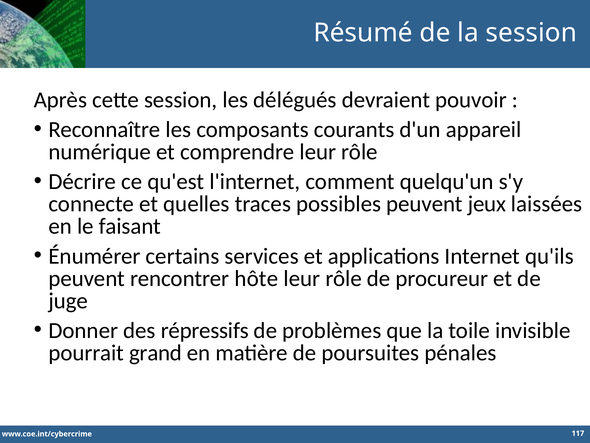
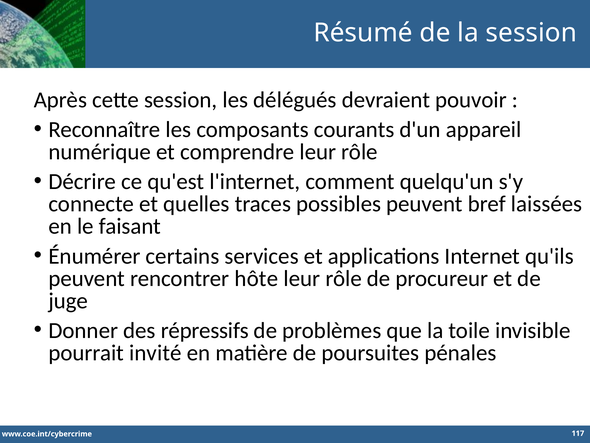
jeux: jeux -> bref
grand: grand -> invité
